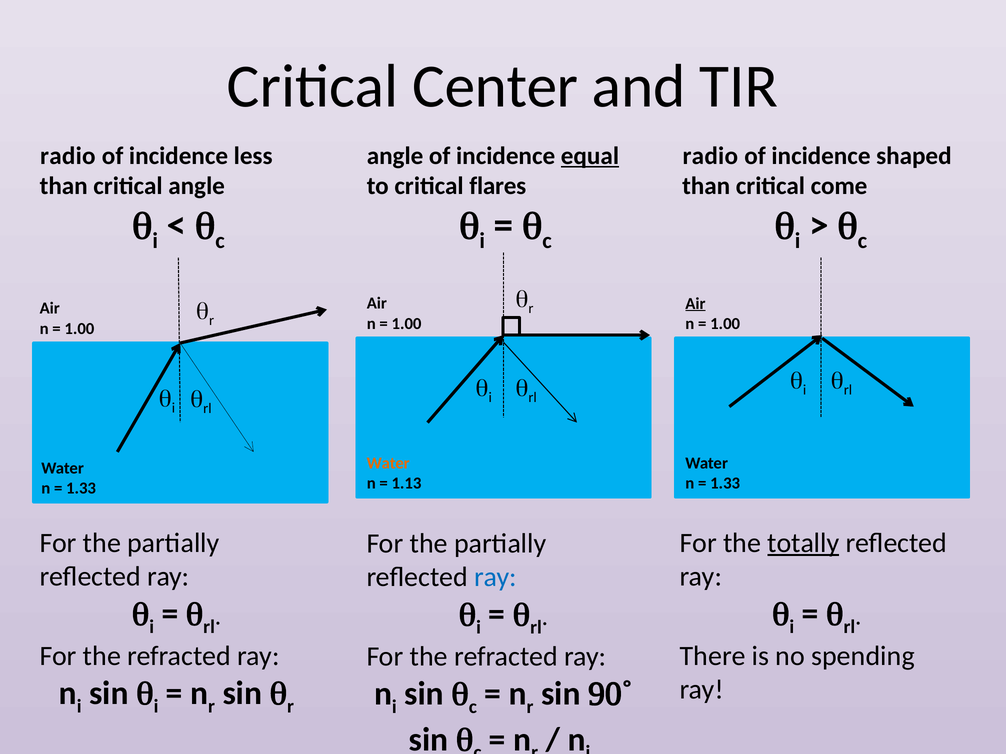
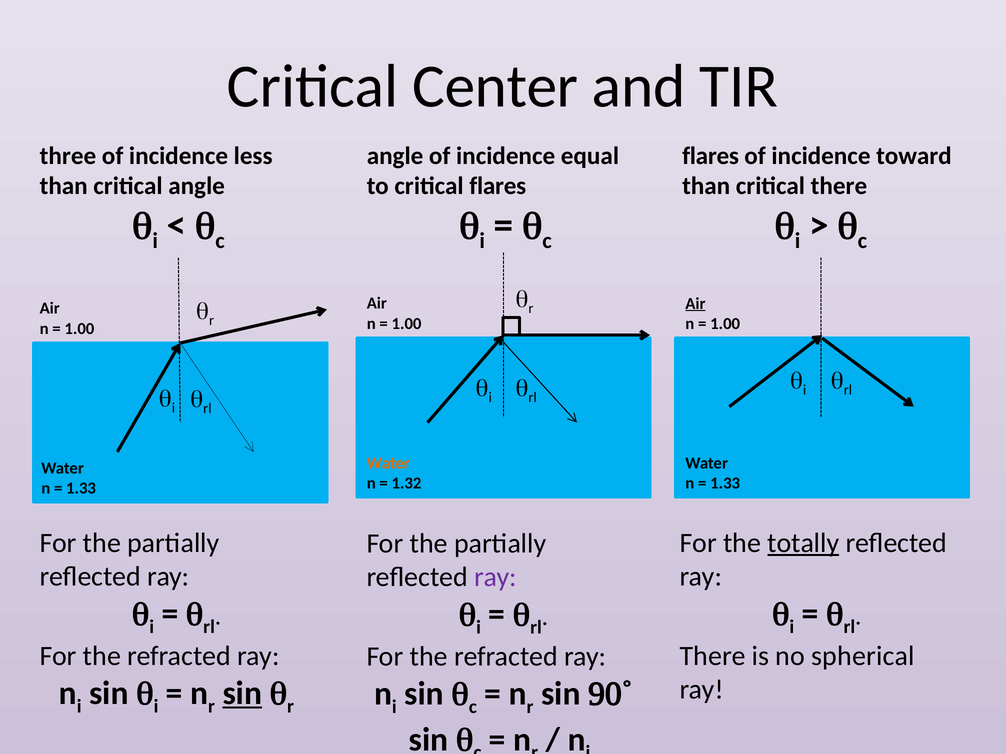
radio at (68, 156): radio -> three
equal underline: present -> none
radio at (710, 156): radio -> flares
shaped: shaped -> toward
critical come: come -> there
1.13: 1.13 -> 1.32
ray at (495, 578) colour: blue -> purple
spending: spending -> spherical
sin at (242, 694) underline: none -> present
